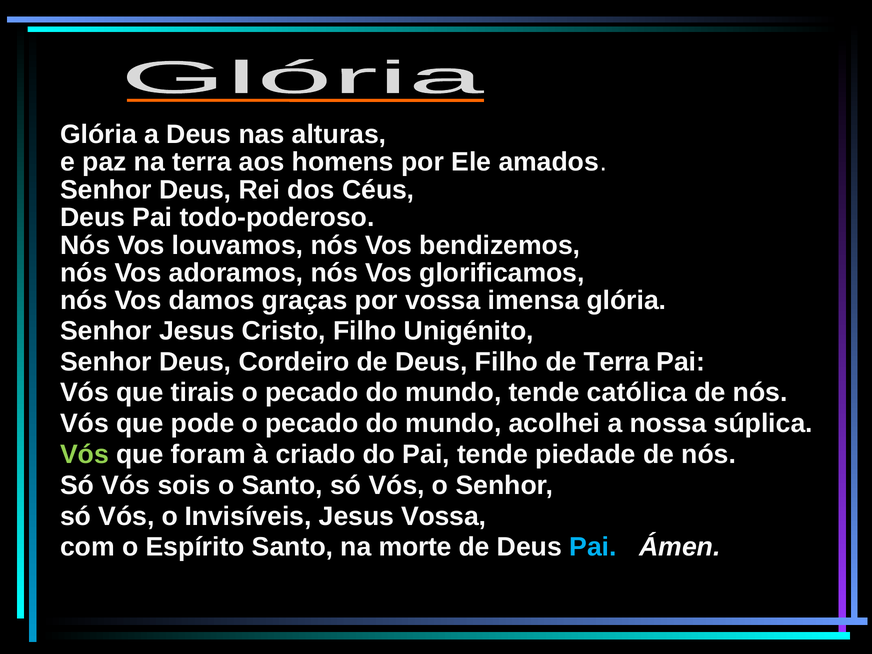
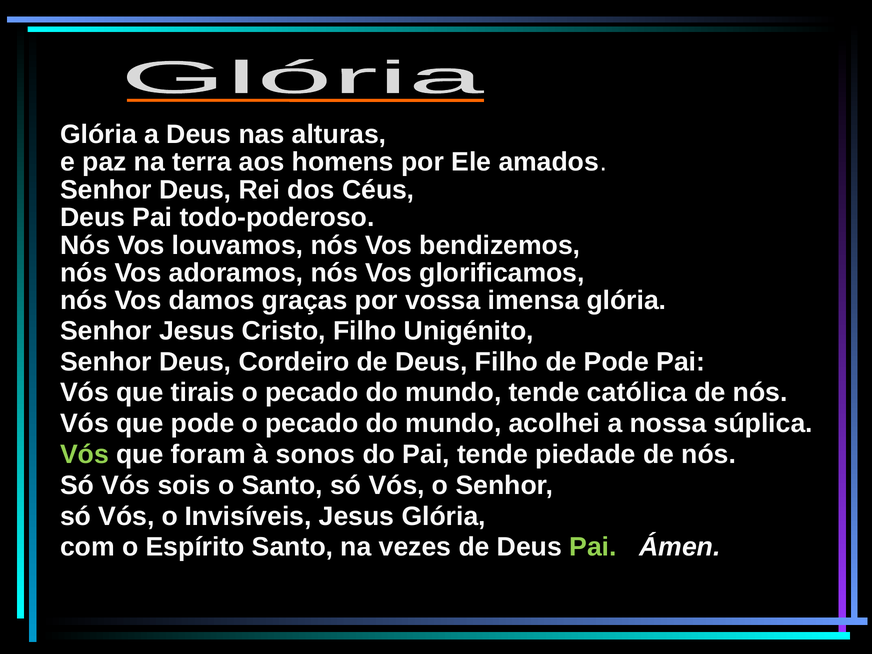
de Terra: Terra -> Pode
criado: criado -> sonos
Jesus Vossa: Vossa -> Glória
morte: morte -> vezes
Pai at (593, 547) colour: light blue -> light green
